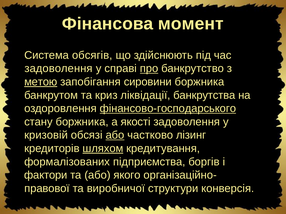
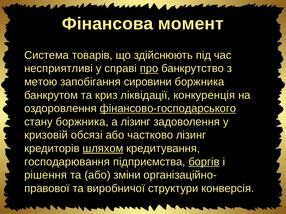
обсягів: обсягів -> товарів
задоволення at (59, 69): задоволення -> несприятливі
метою underline: present -> none
банкрутства: банкрутства -> конкуренція
а якості: якості -> лізинг
або at (115, 135) underline: present -> none
формалізованих: формалізованих -> господарювання
боргів underline: none -> present
фактори: фактори -> рішення
якого: якого -> зміни
